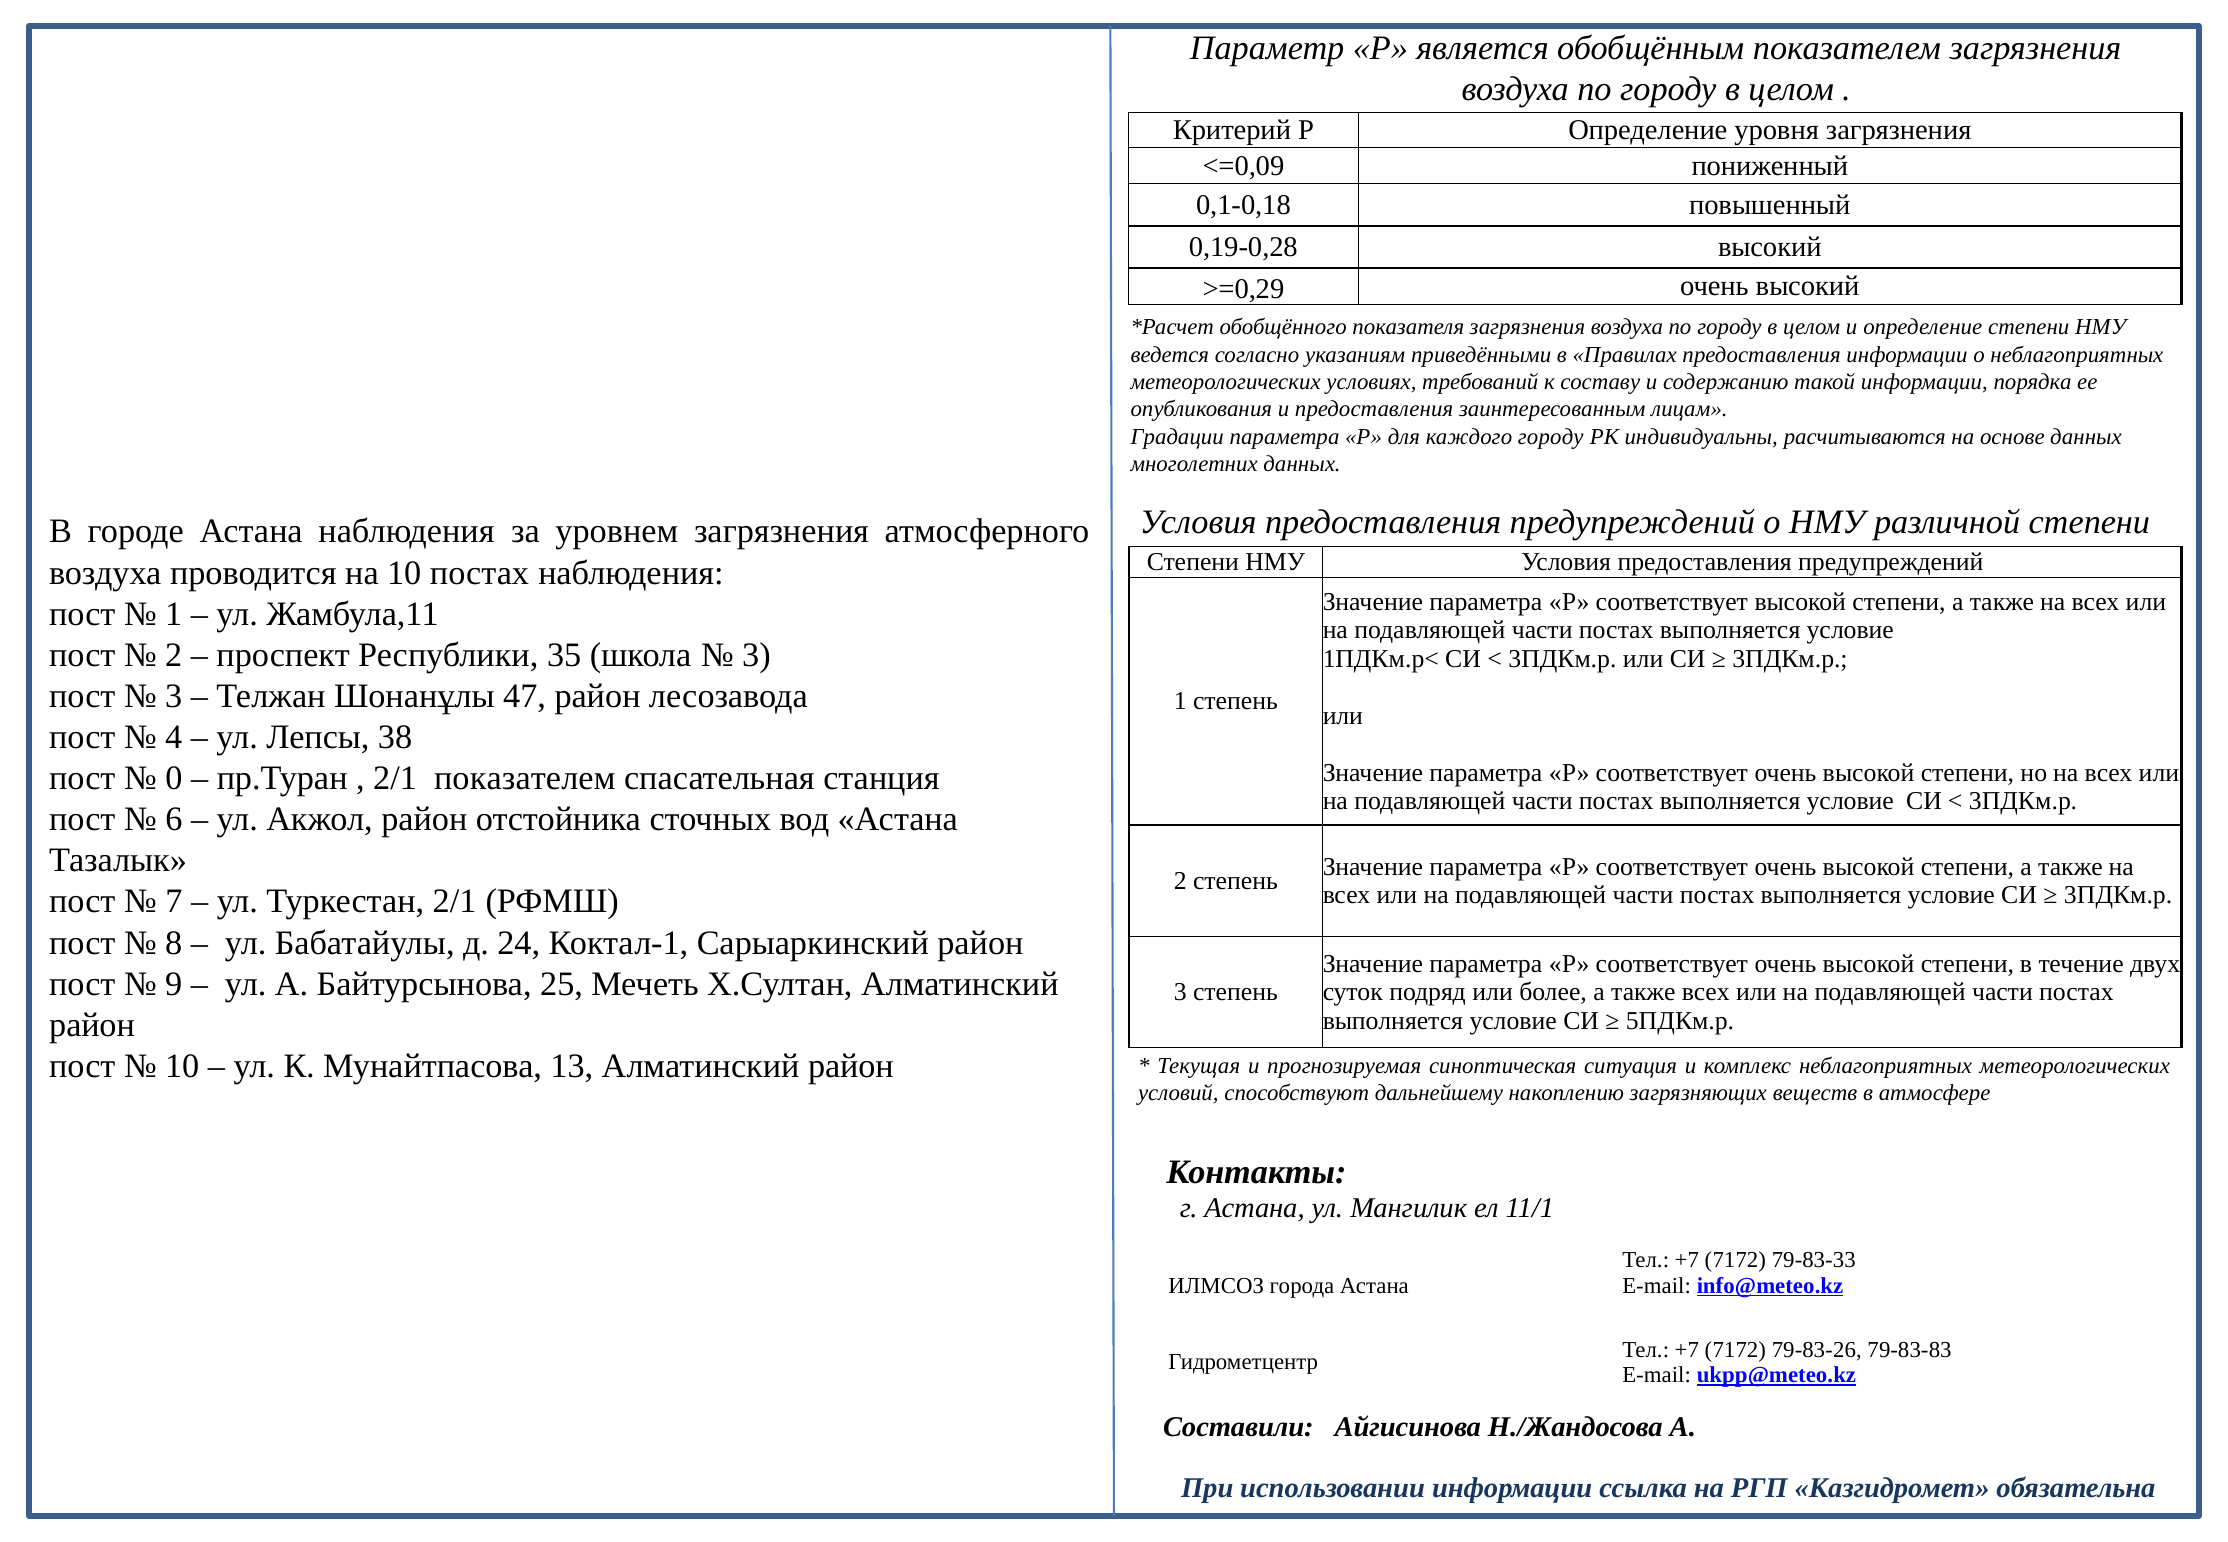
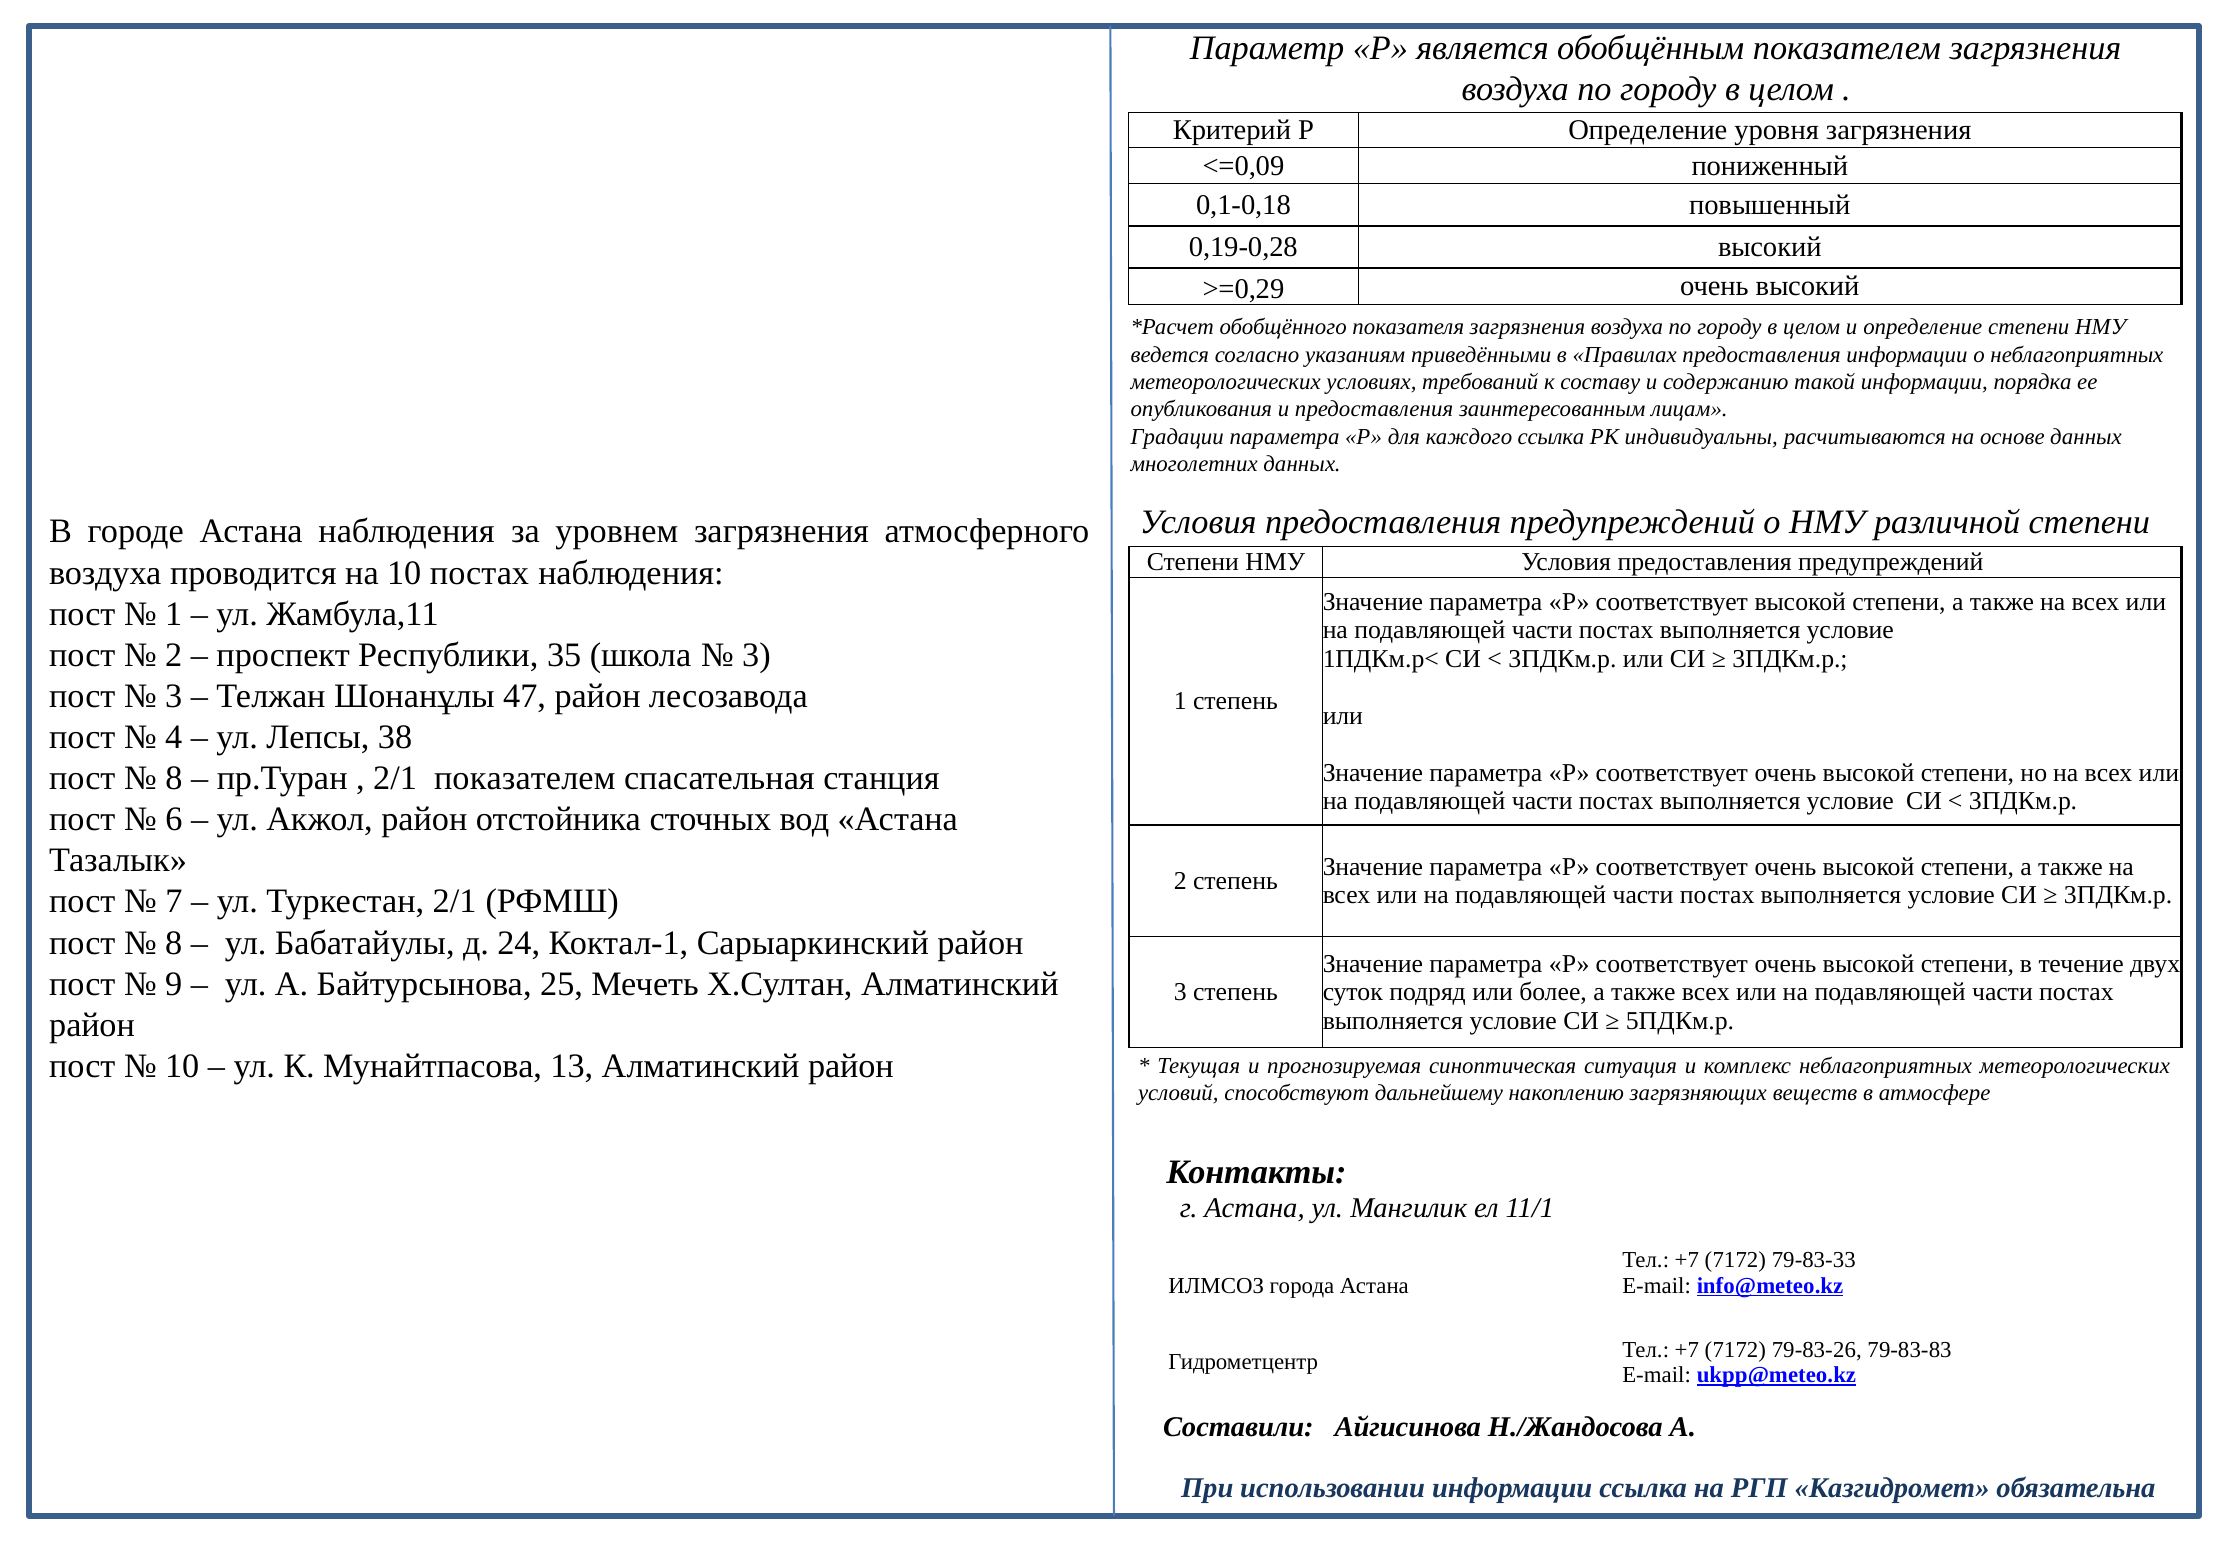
каждого городу: городу -> ссылка
0 at (174, 779): 0 -> 8
